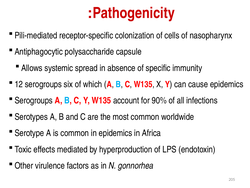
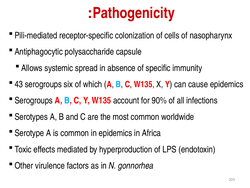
12: 12 -> 43
